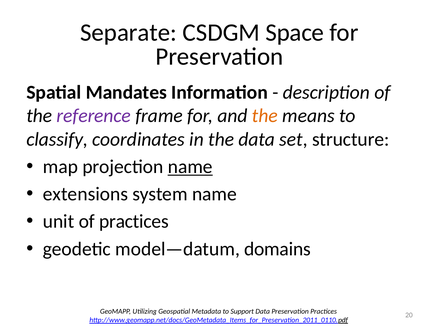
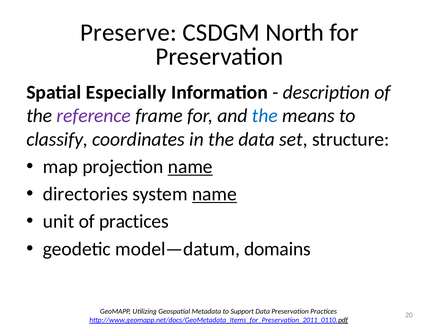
Separate: Separate -> Preserve
Space: Space -> North
Mandates: Mandates -> Especially
the at (265, 116) colour: orange -> blue
extensions: extensions -> directories
name at (214, 194) underline: none -> present
